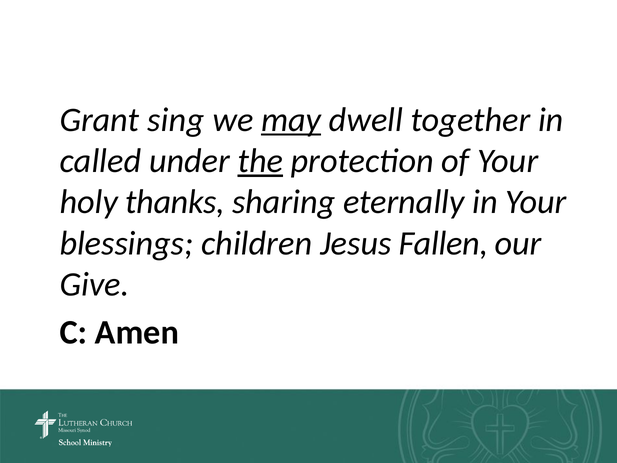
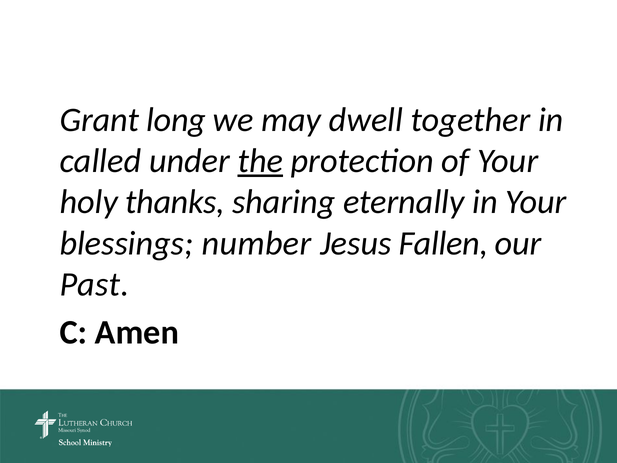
sing: sing -> long
may underline: present -> none
children: children -> number
Give: Give -> Past
